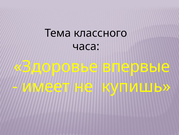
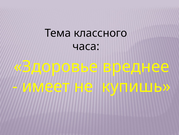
впервые: впервые -> вреднее
